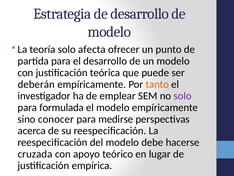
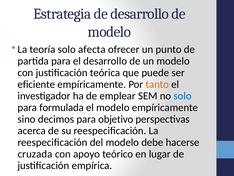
deberán: deberán -> eficiente
solo at (183, 96) colour: purple -> blue
conocer: conocer -> decimos
medirse: medirse -> objetivo
